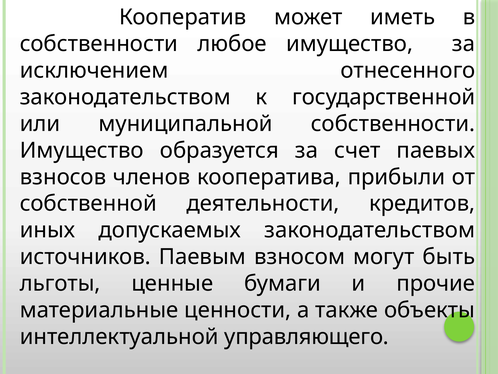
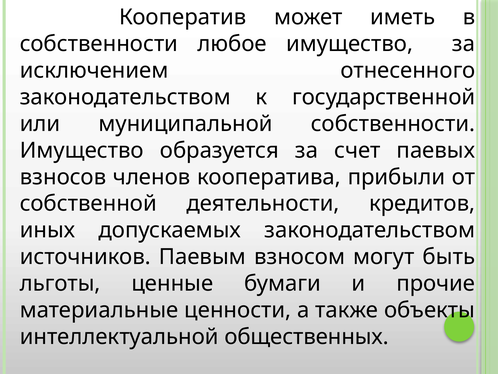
управляющего: управляющего -> общественных
